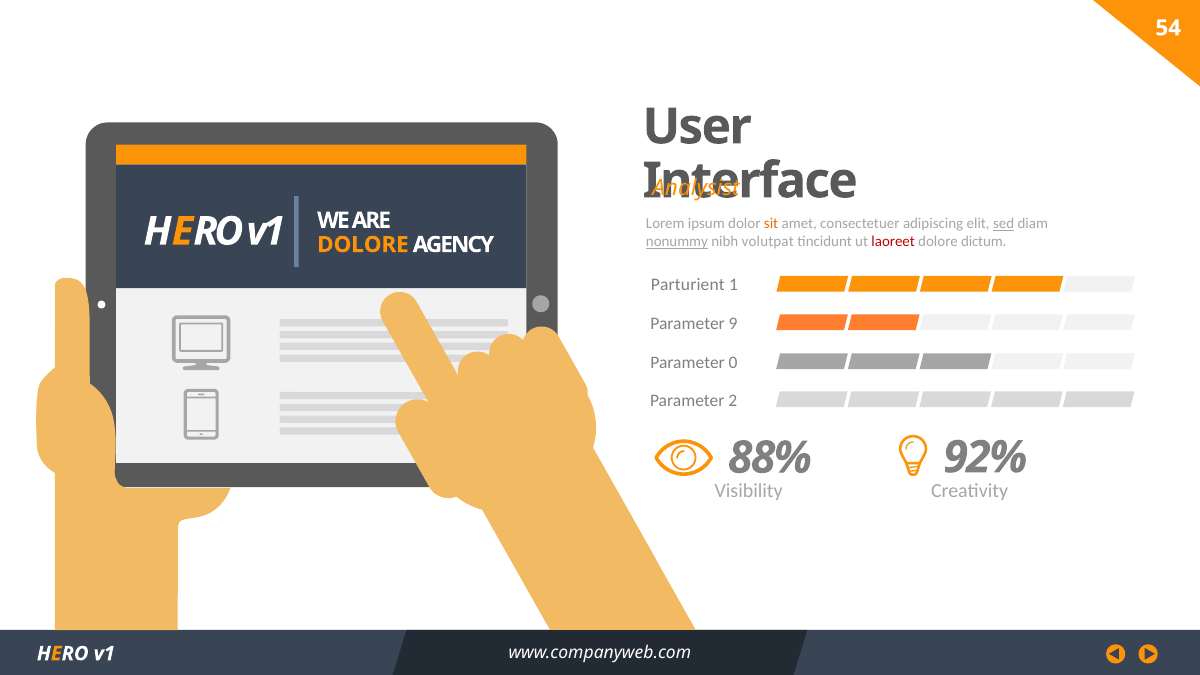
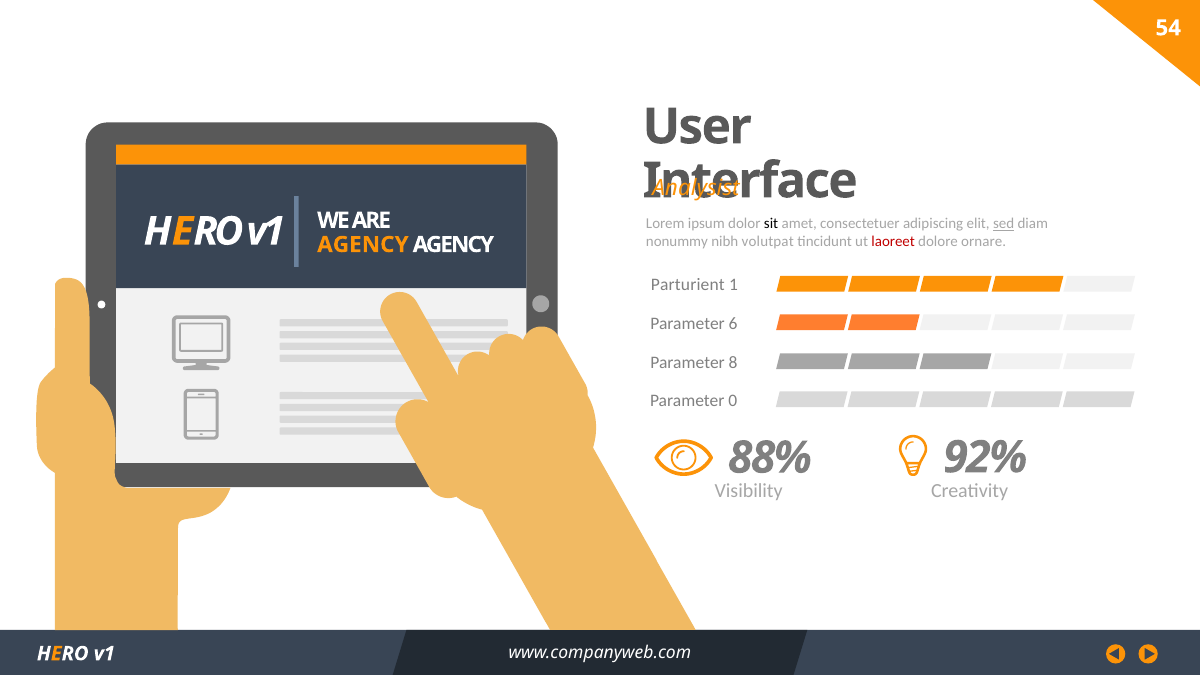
sit colour: orange -> black
nonummy underline: present -> none
dictum: dictum -> ornare
DOLORE at (363, 245): DOLORE -> AGENCY
9: 9 -> 6
0: 0 -> 8
2: 2 -> 0
